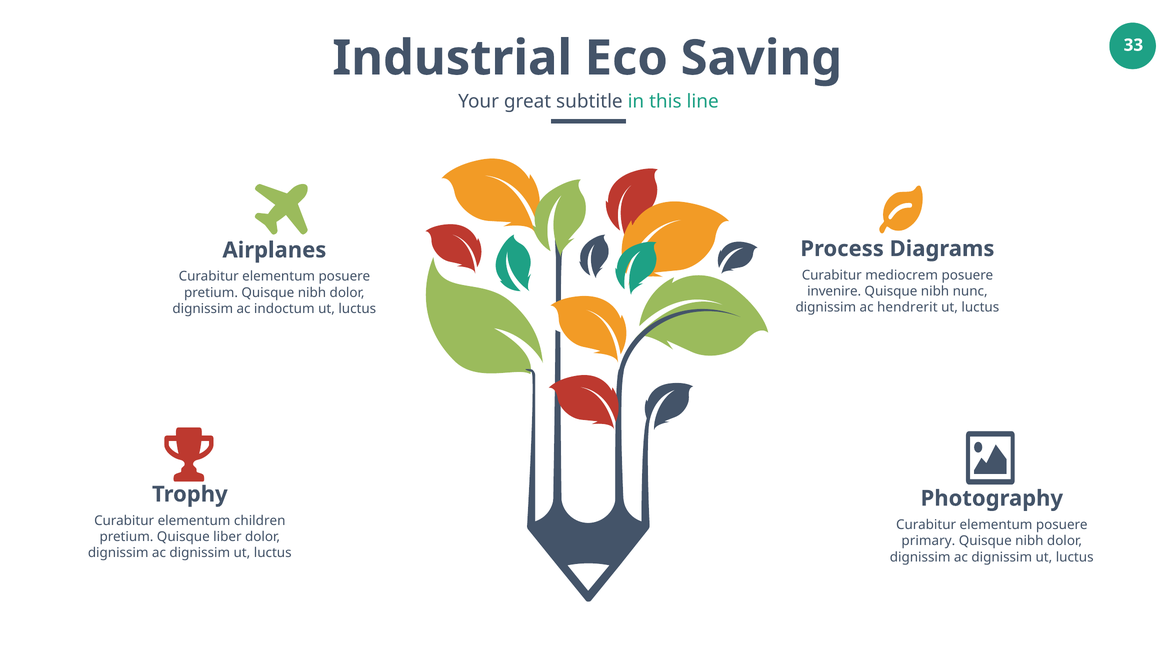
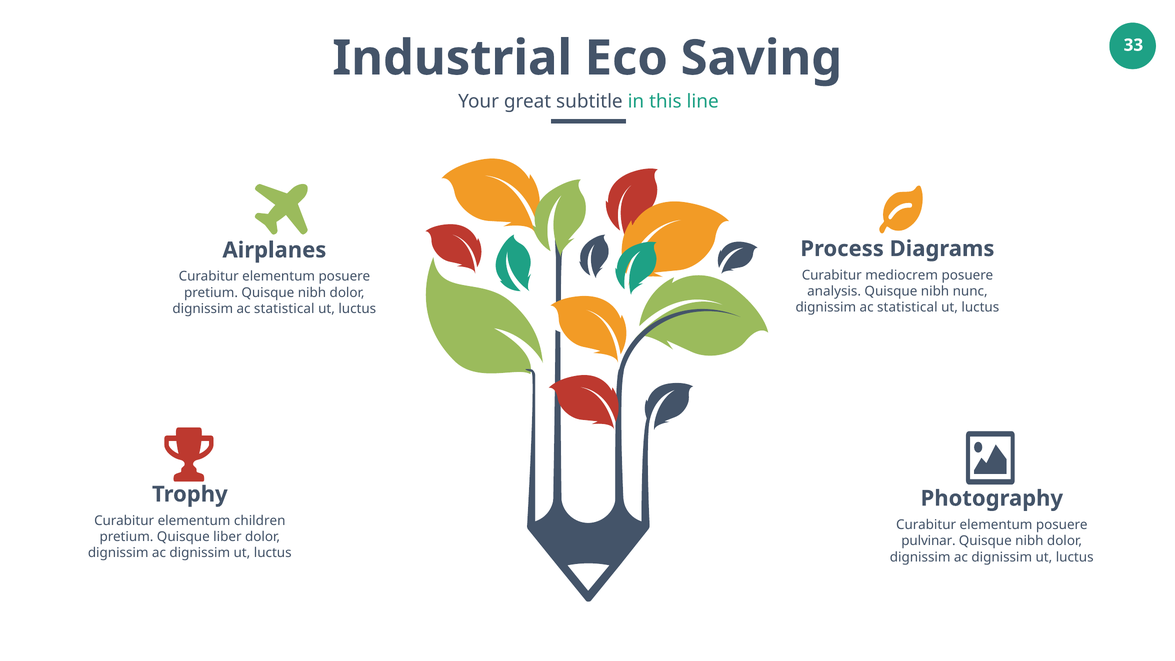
invenire: invenire -> analysis
hendrerit at (907, 308): hendrerit -> statistical
indoctum at (284, 309): indoctum -> statistical
primary: primary -> pulvinar
